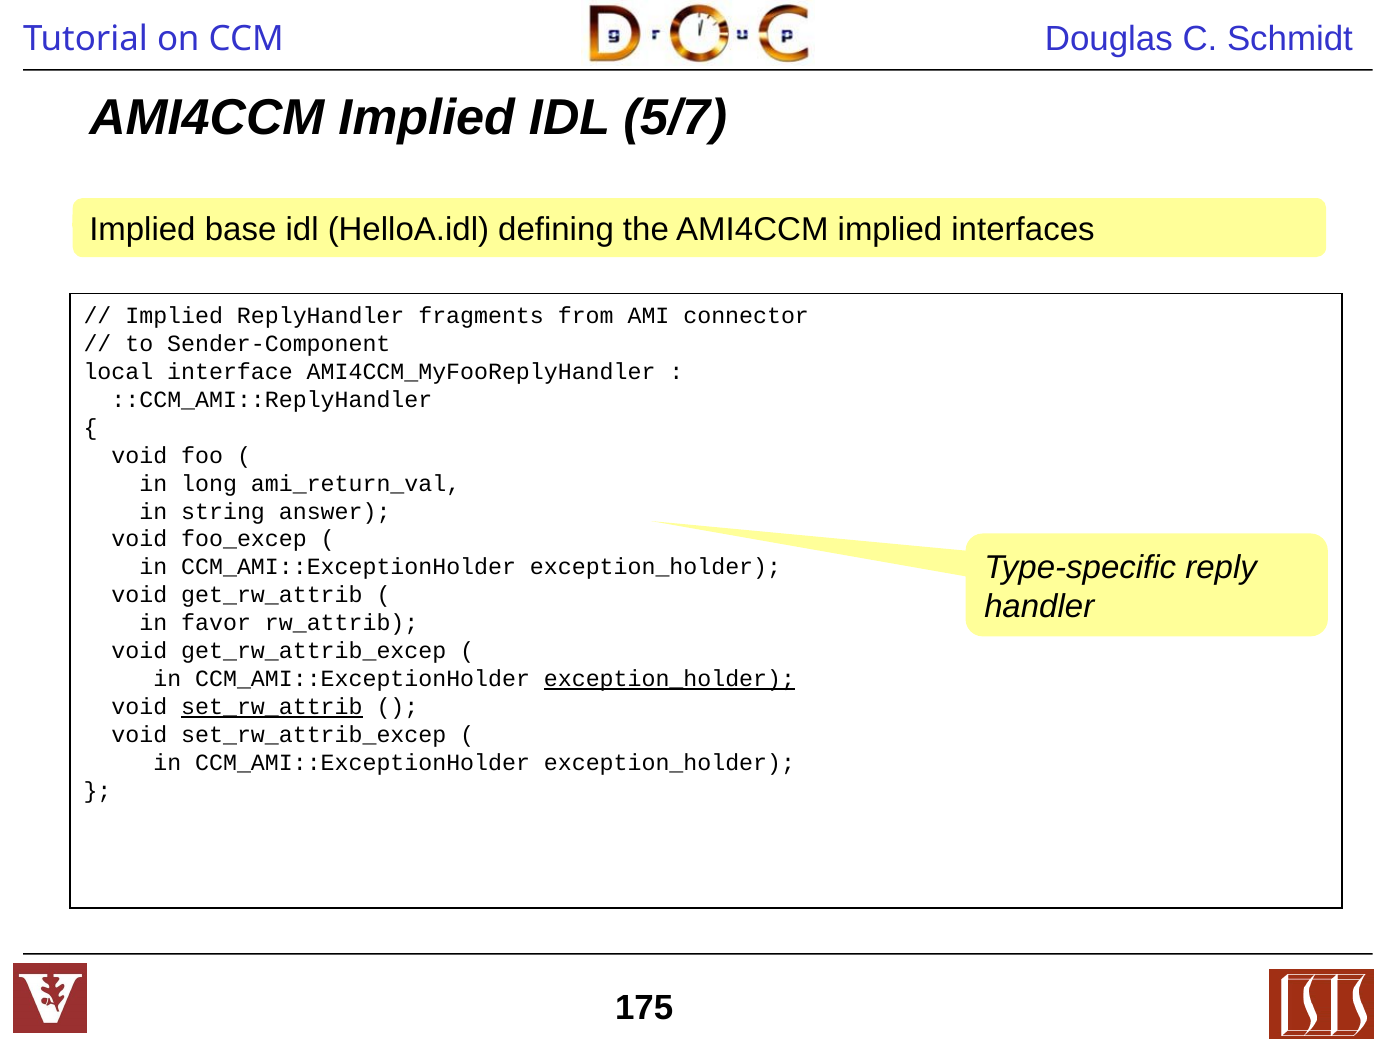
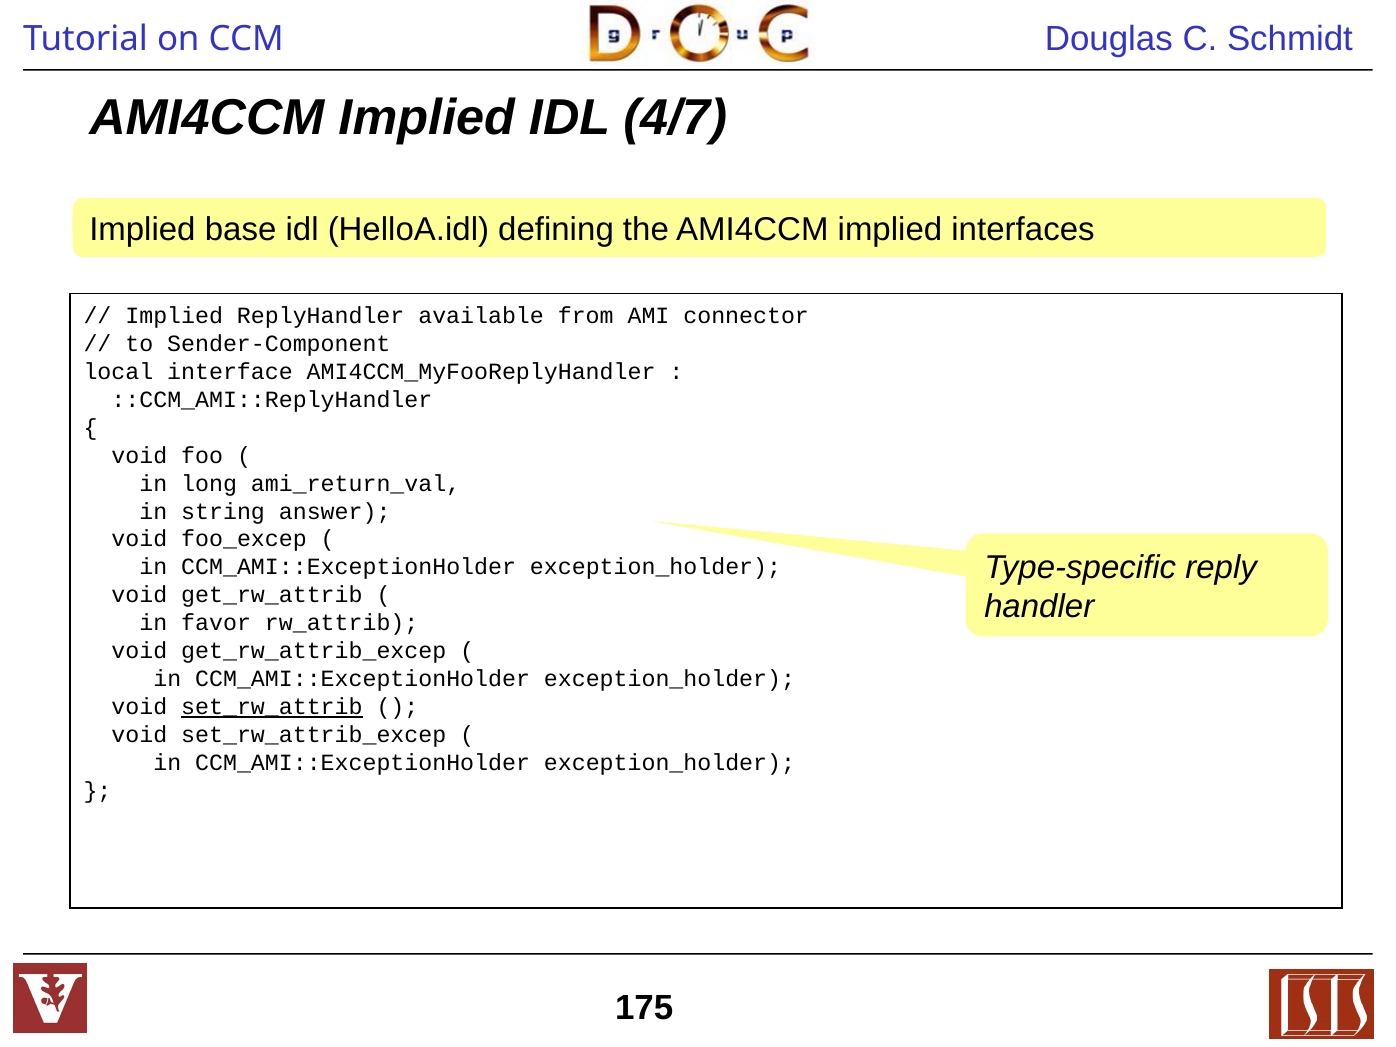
5/7: 5/7 -> 4/7
fragments: fragments -> available
exception_holder at (669, 679) underline: present -> none
